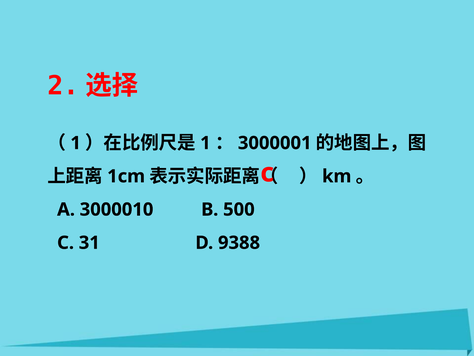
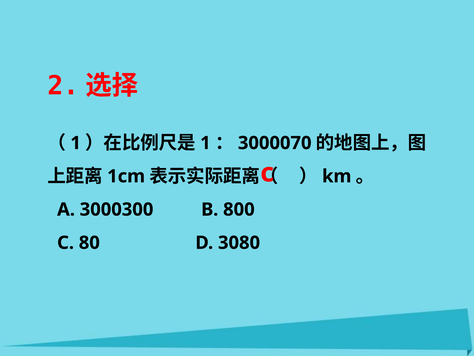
3000001: 3000001 -> 3000070
3000010: 3000010 -> 3000300
500: 500 -> 800
31: 31 -> 80
9388: 9388 -> 3080
